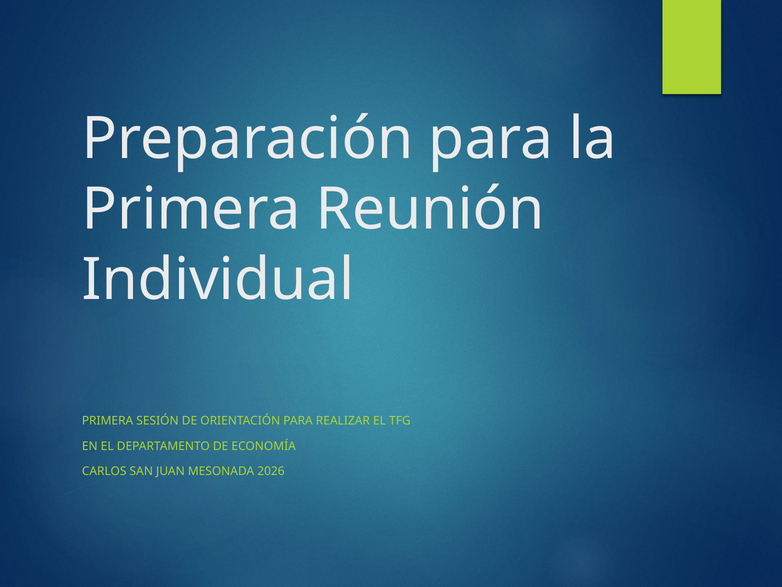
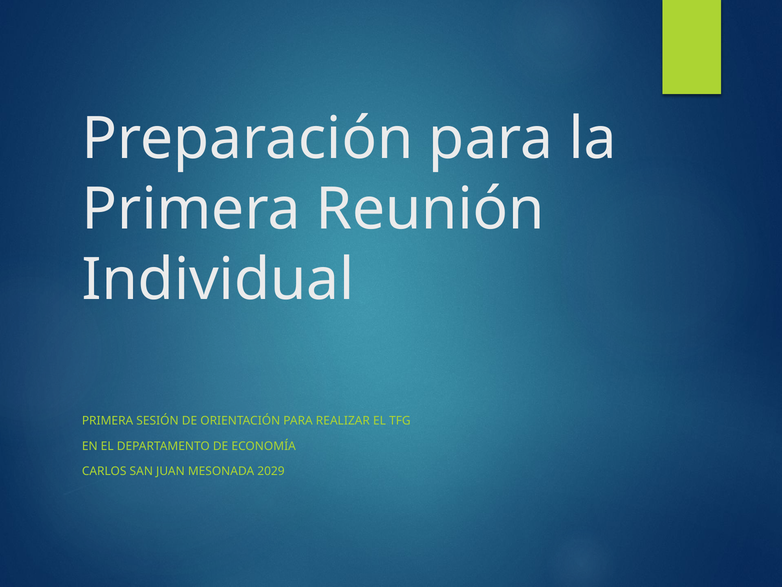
2026: 2026 -> 2029
